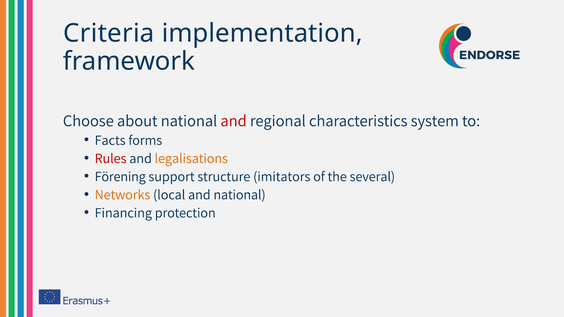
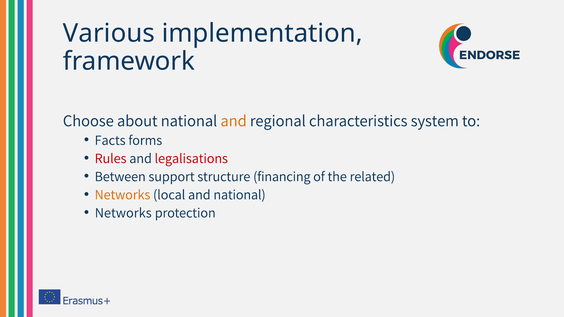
Criteria: Criteria -> Various
and at (234, 121) colour: red -> orange
legalisations colour: orange -> red
Förening: Förening -> Between
imitators: imitators -> financing
several: several -> related
Financing at (123, 213): Financing -> Networks
